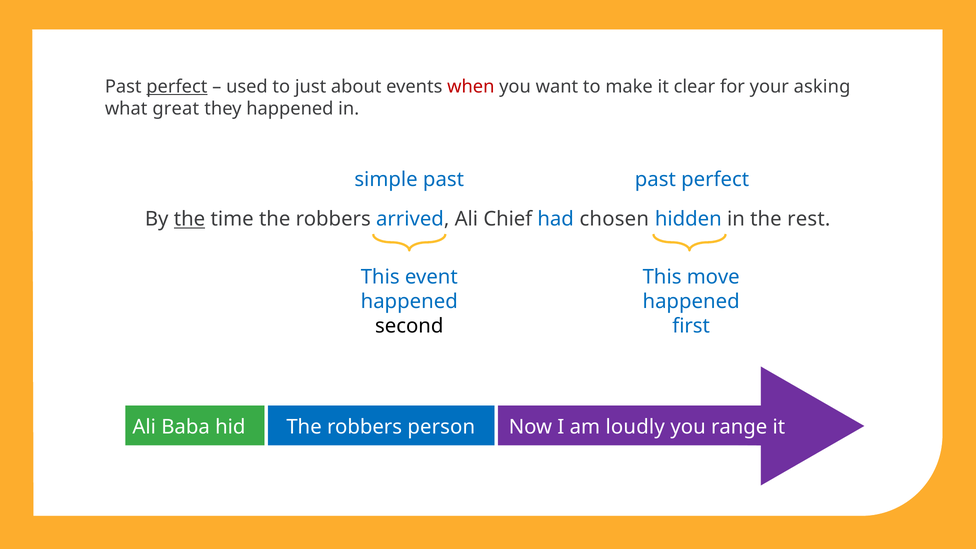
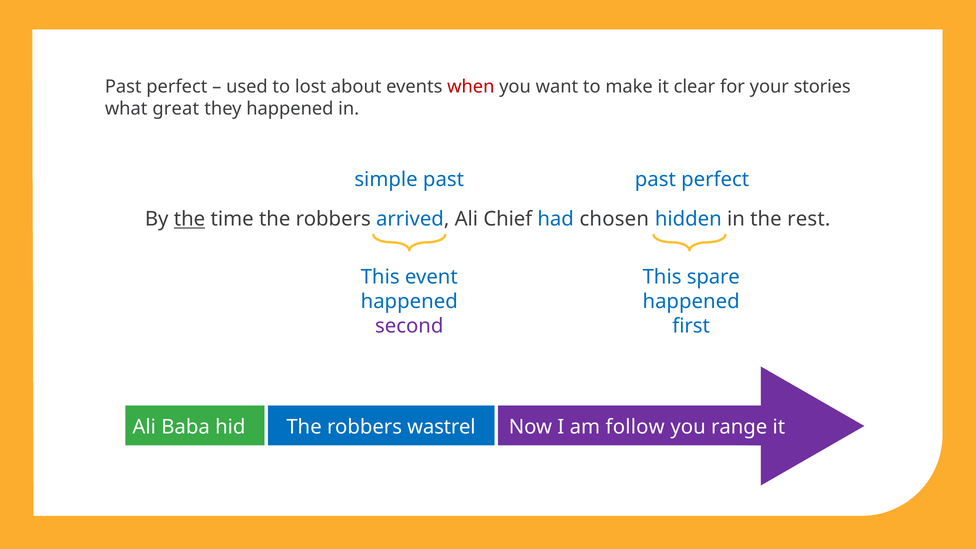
perfect at (177, 87) underline: present -> none
just: just -> lost
asking: asking -> stories
move: move -> spare
second colour: black -> purple
person: person -> wastrel
loudly: loudly -> follow
